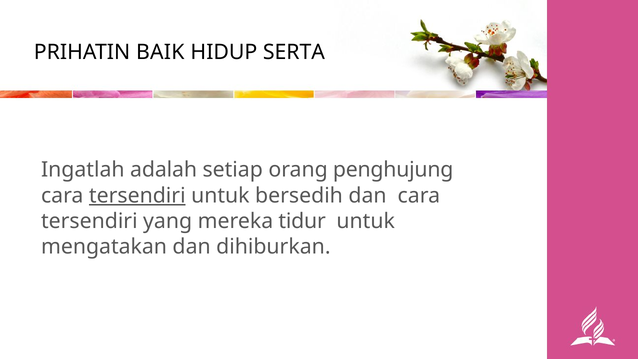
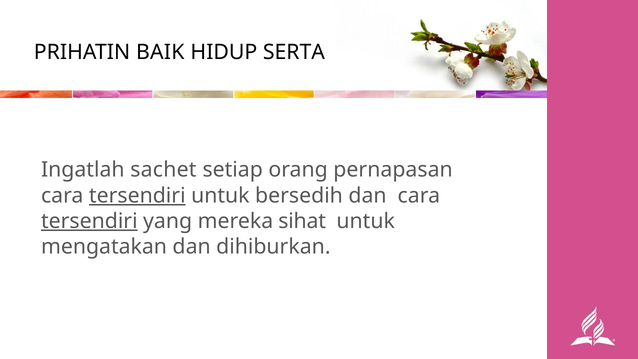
adalah: adalah -> sachet
penghujung: penghujung -> pernapasan
tersendiri at (89, 221) underline: none -> present
tidur: tidur -> sihat
